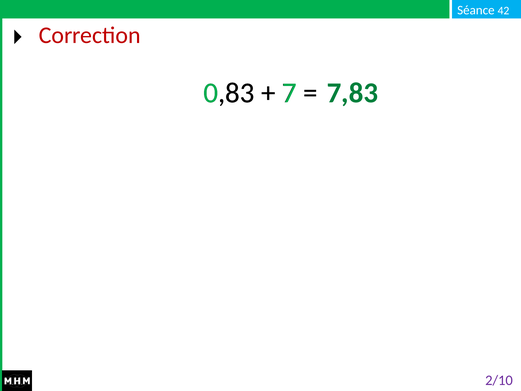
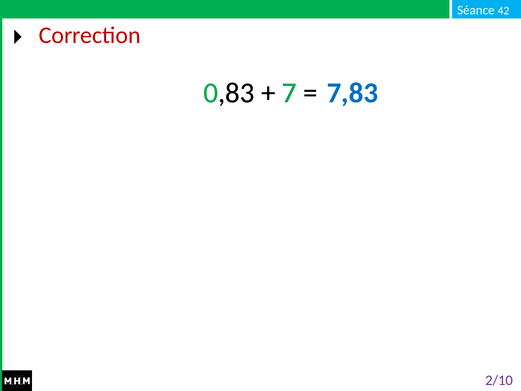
7,83 colour: green -> blue
